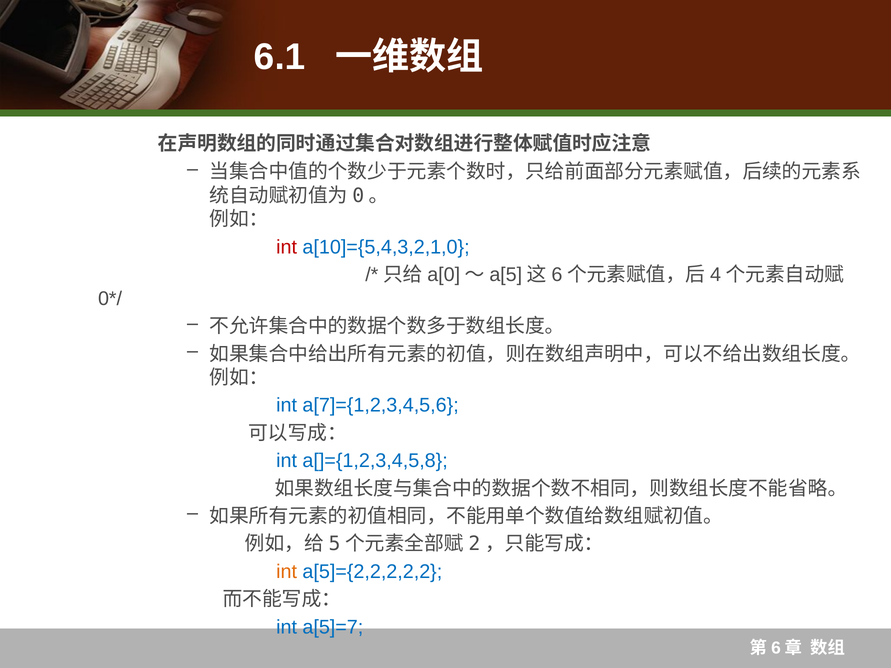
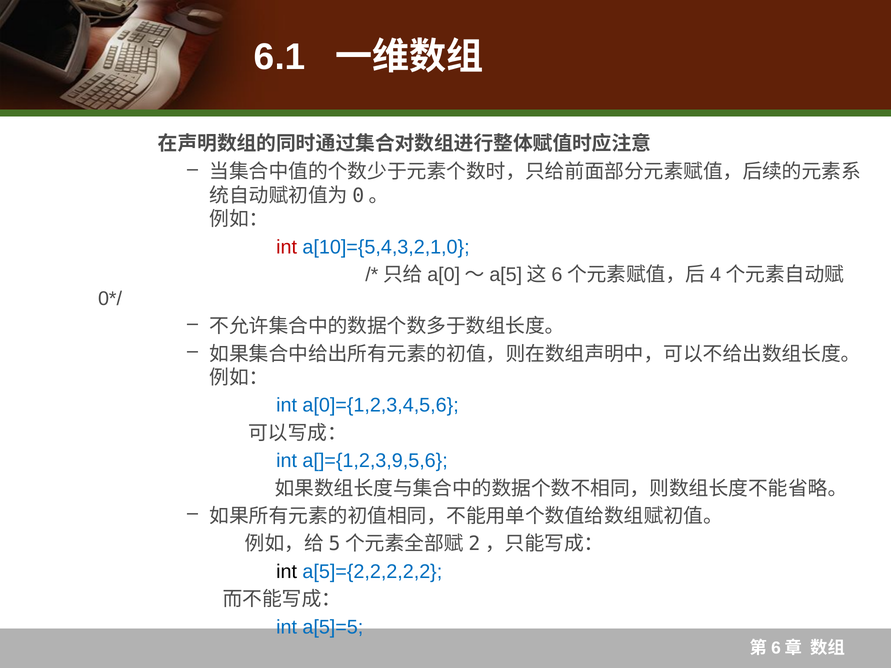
a[7]={1,2,3,4,5,6: a[7]={1,2,3,4,5,6 -> a[0]={1,2,3,4,5,6
a[]={1,2,3,4,5,8: a[]={1,2,3,4,5,8 -> a[]={1,2,3,9,5,6
int at (287, 572) colour: orange -> black
a[5]=7: a[5]=7 -> a[5]=5
